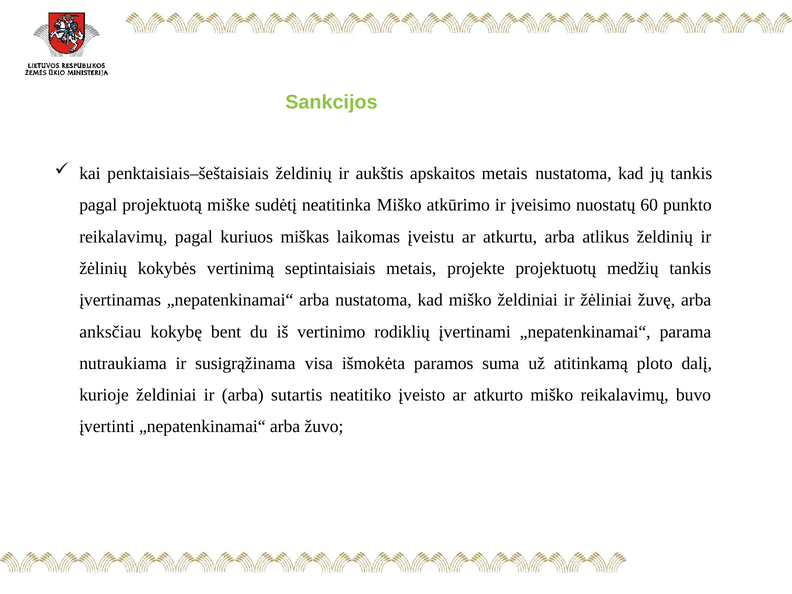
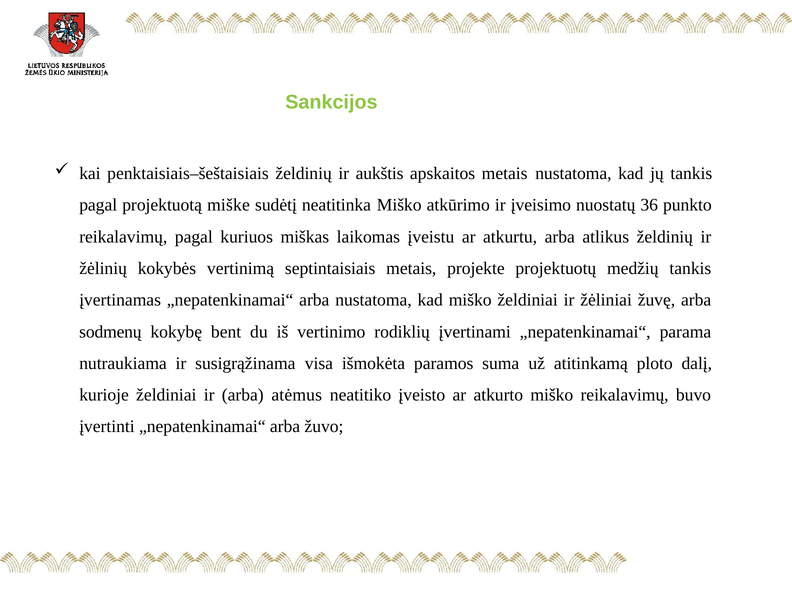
60: 60 -> 36
anksčiau: anksčiau -> sodmenų
sutartis: sutartis -> atėmus
